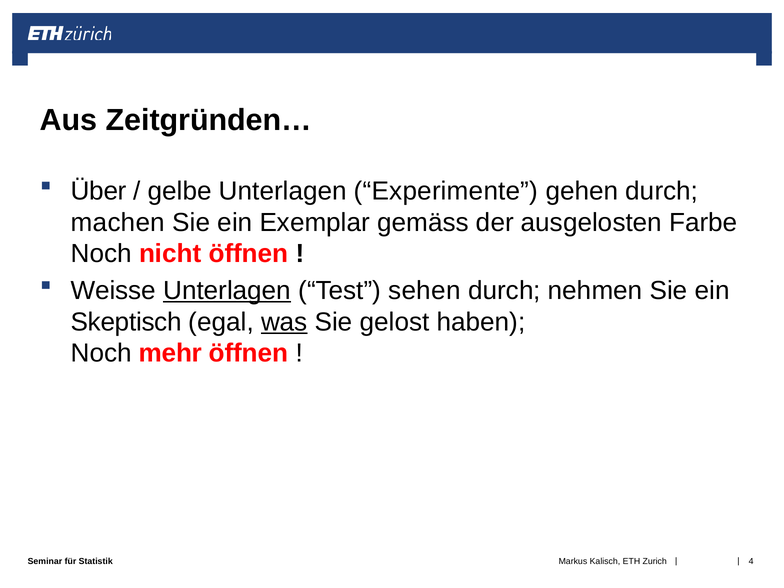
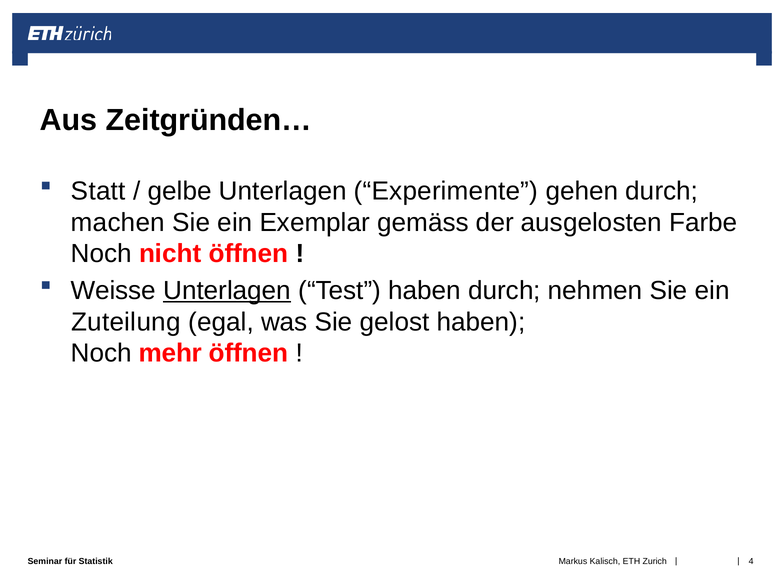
Über: Über -> Statt
Test sehen: sehen -> haben
Skeptisch: Skeptisch -> Zuteilung
was underline: present -> none
